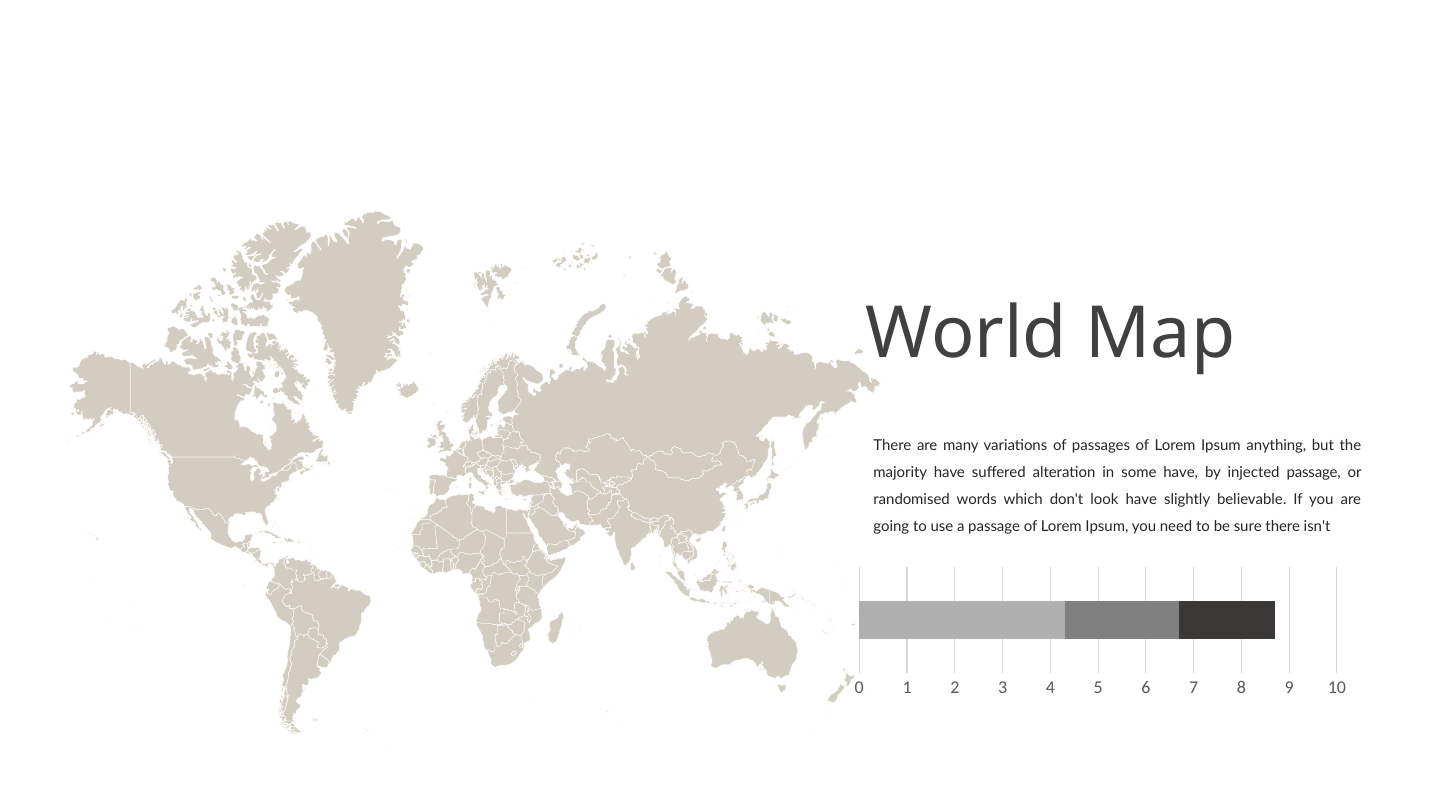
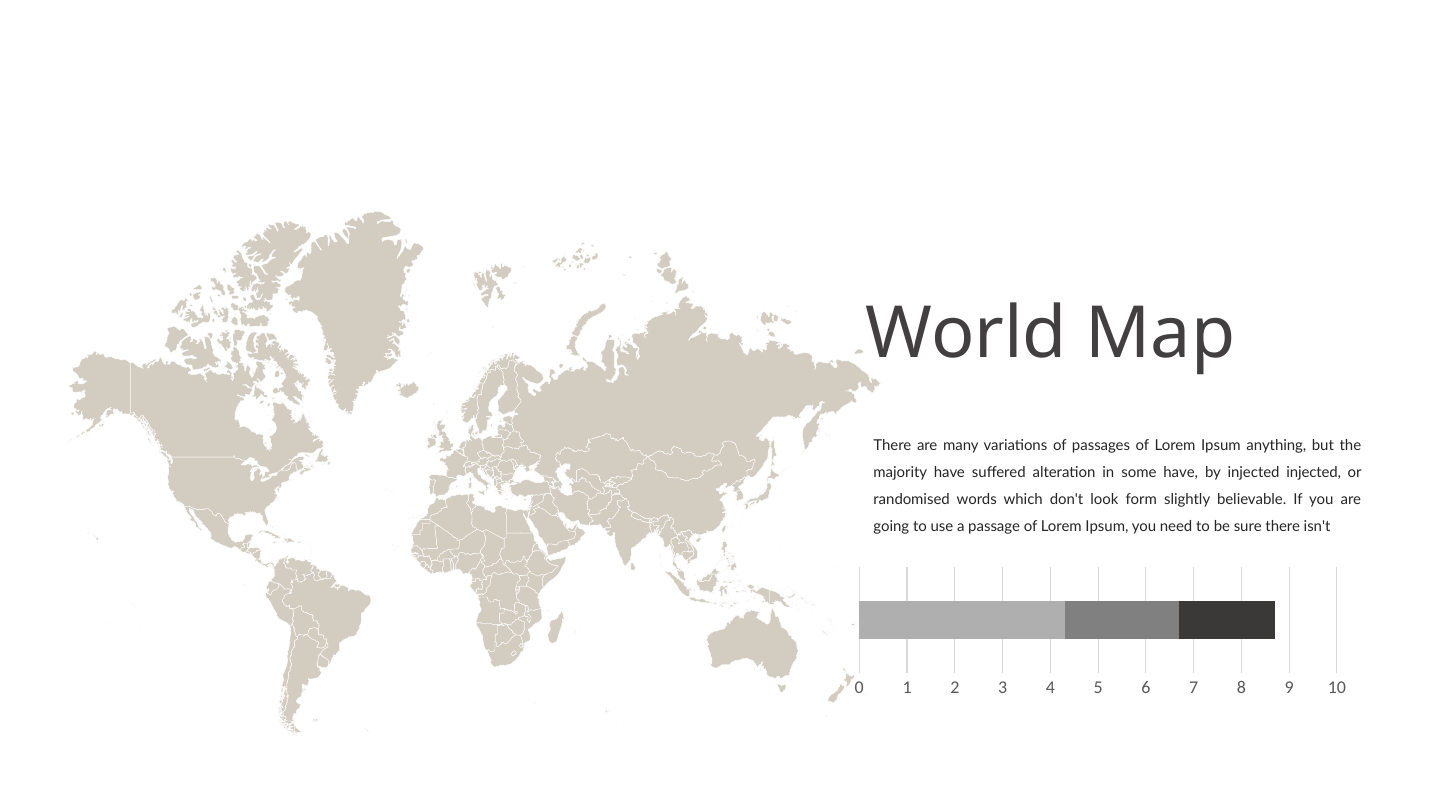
injected passage: passage -> injected
look have: have -> form
